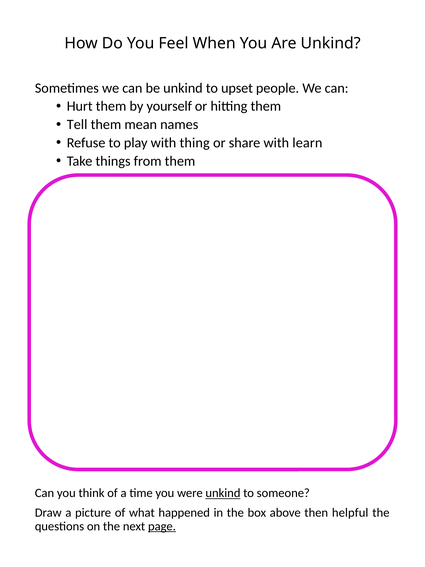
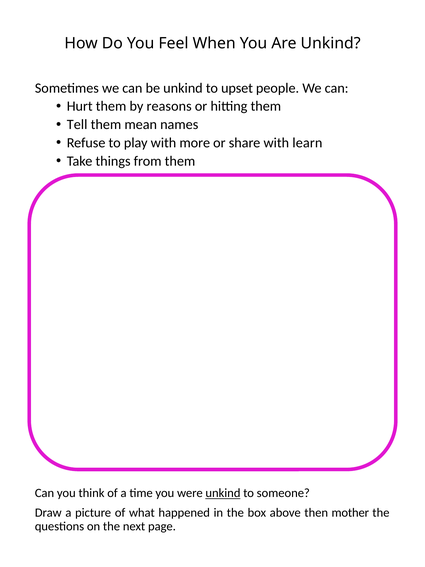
yourself: yourself -> reasons
thing: thing -> more
helpful: helpful -> mother
page underline: present -> none
